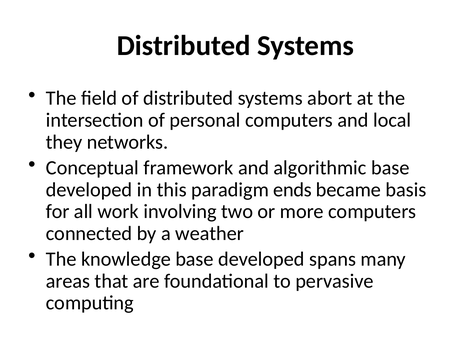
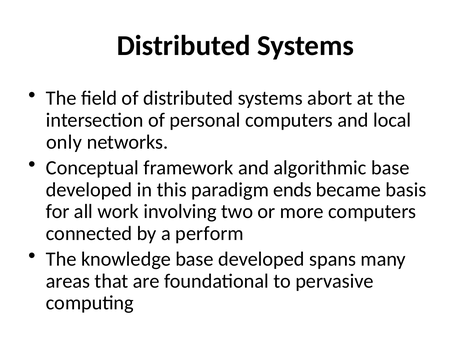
they: they -> only
weather: weather -> perform
